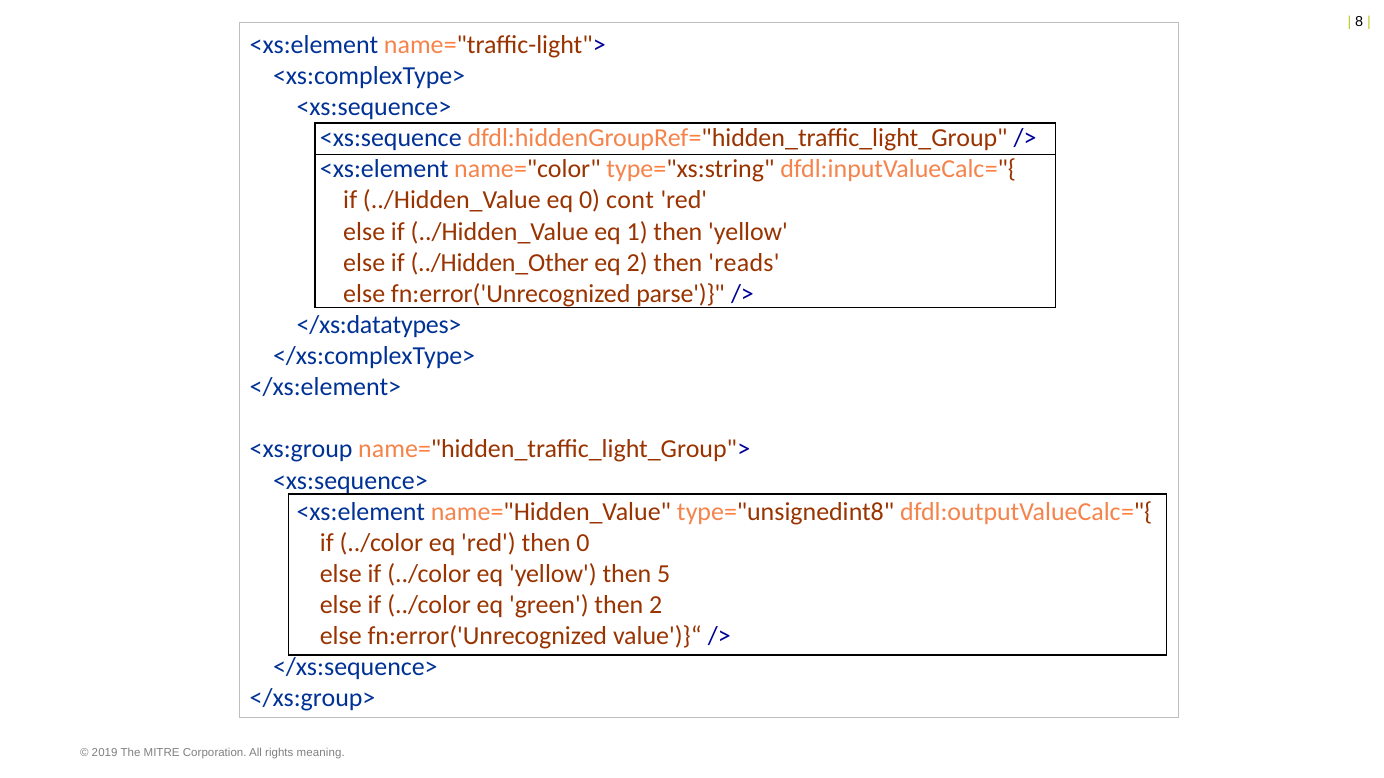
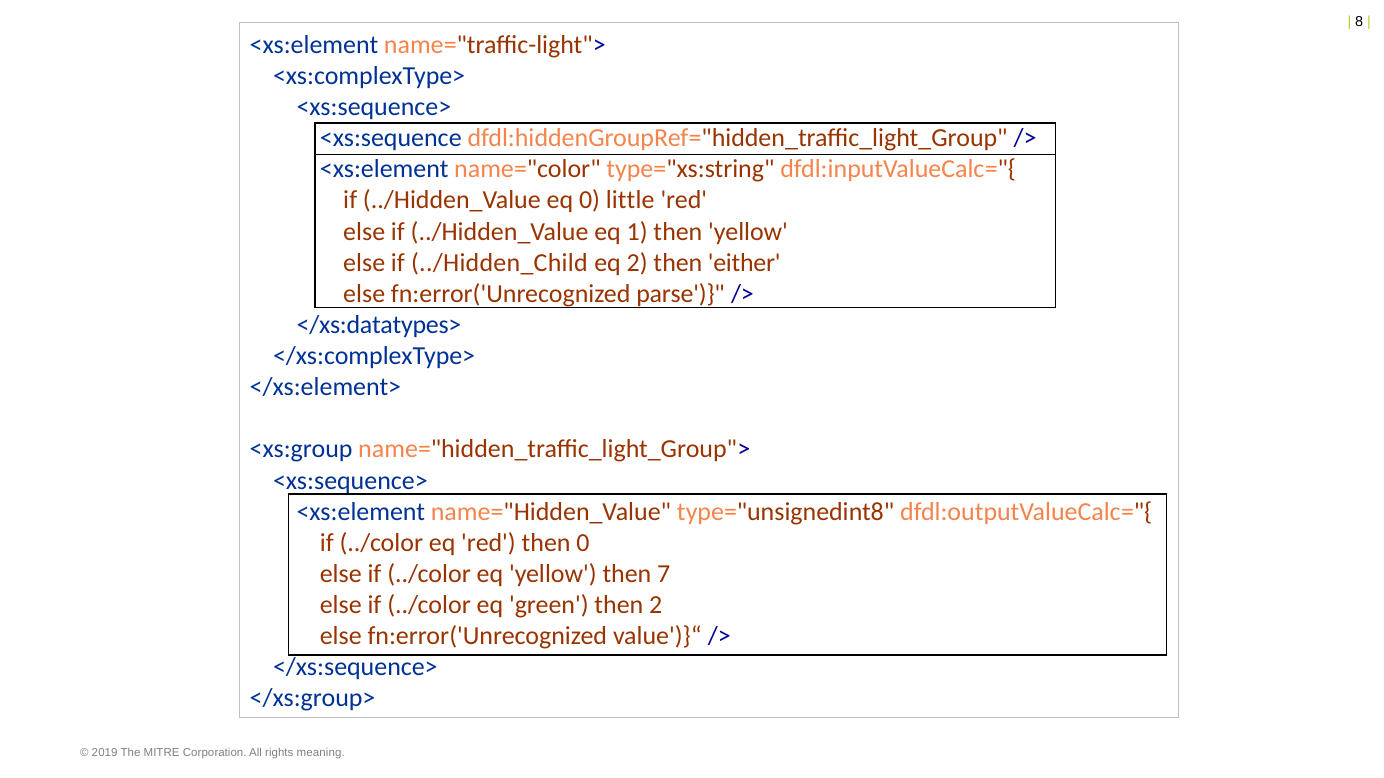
cont: cont -> little
../Hidden_Other: ../Hidden_Other -> ../Hidden_Child
reads: reads -> either
5: 5 -> 7
